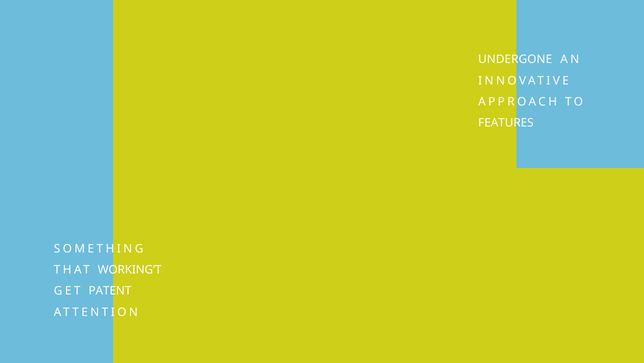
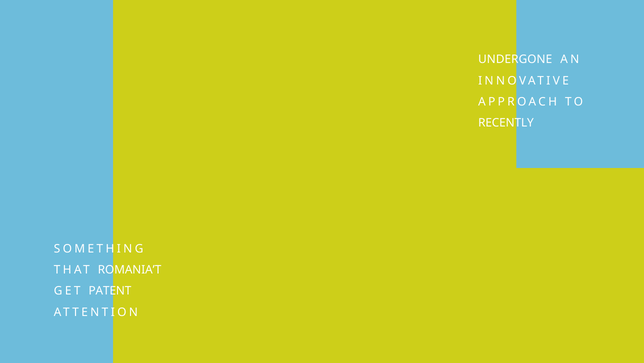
FEATURES: FEATURES -> RECENTLY
WORKING’T: WORKING’T -> ROMANIA’T
